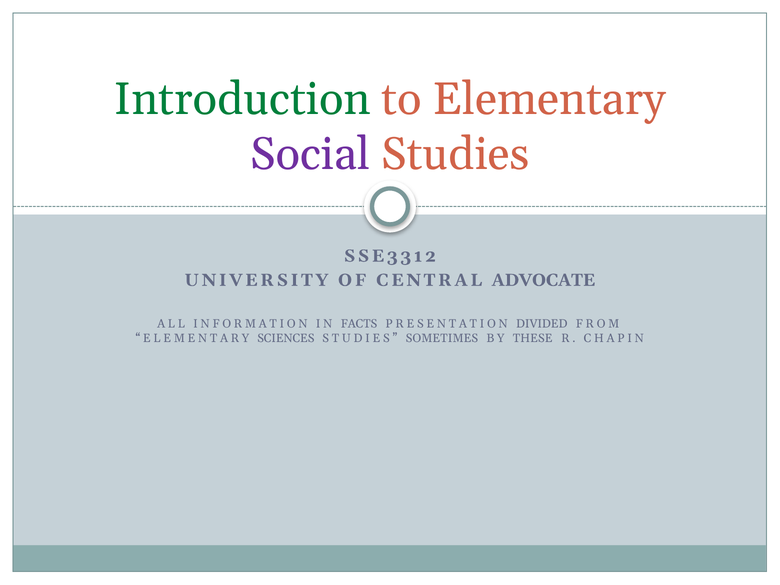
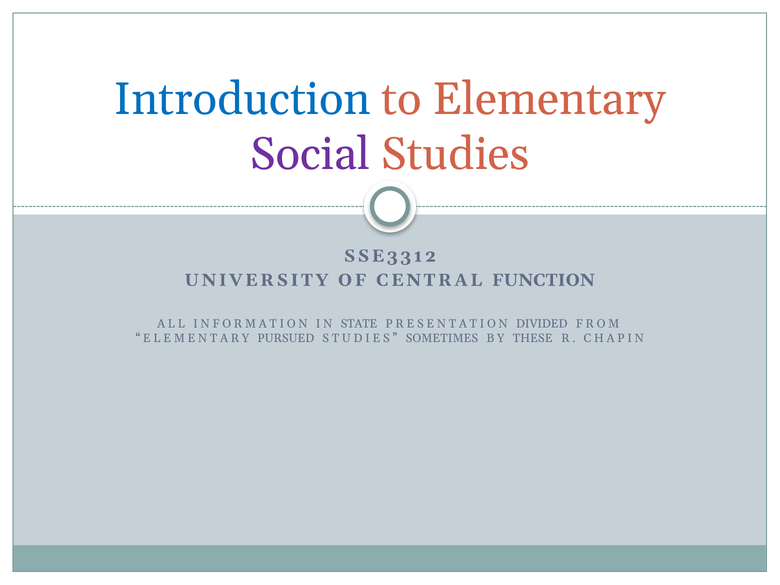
Introduction colour: green -> blue
ADVOCATE: ADVOCATE -> FUNCTION
FACTS: FACTS -> STATE
SCIENCES: SCIENCES -> PURSUED
